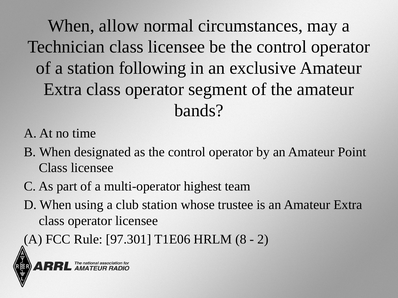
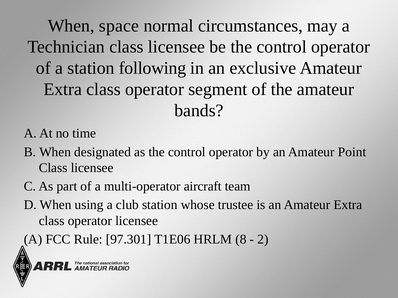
allow: allow -> space
highest: highest -> aircraft
